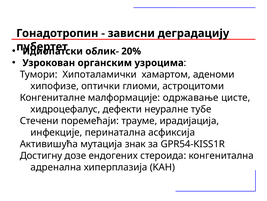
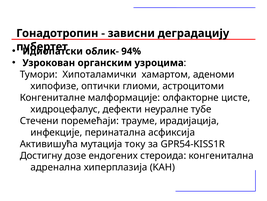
20%: 20% -> 94%
одржавање: одржавање -> олфакторне
знак: знак -> току
